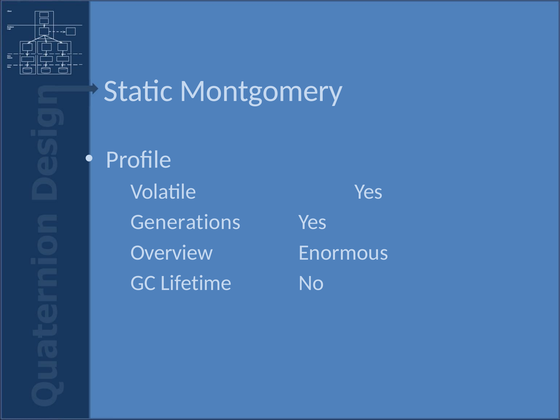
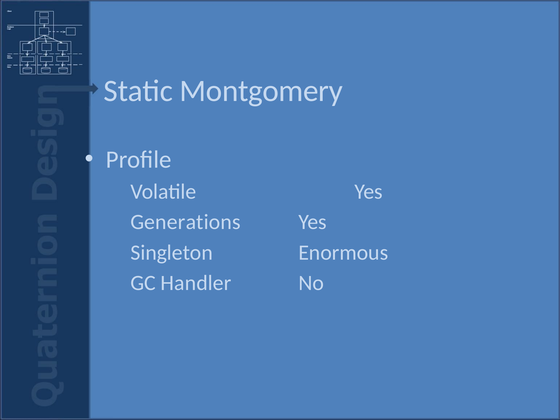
Overview: Overview -> Singleton
Lifetime: Lifetime -> Handler
